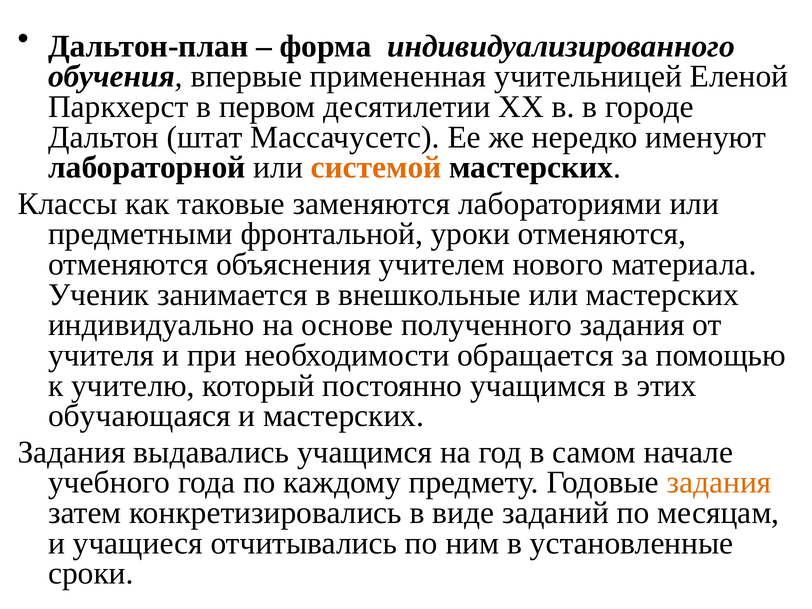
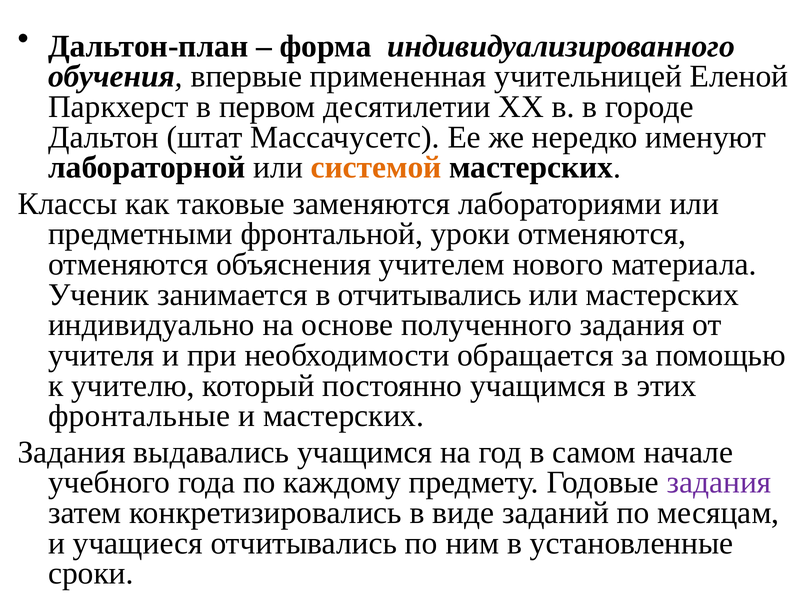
в внешкольные: внешкольные -> отчитывались
обучающаяся: обучающаяся -> фронтальные
задания at (719, 482) colour: orange -> purple
